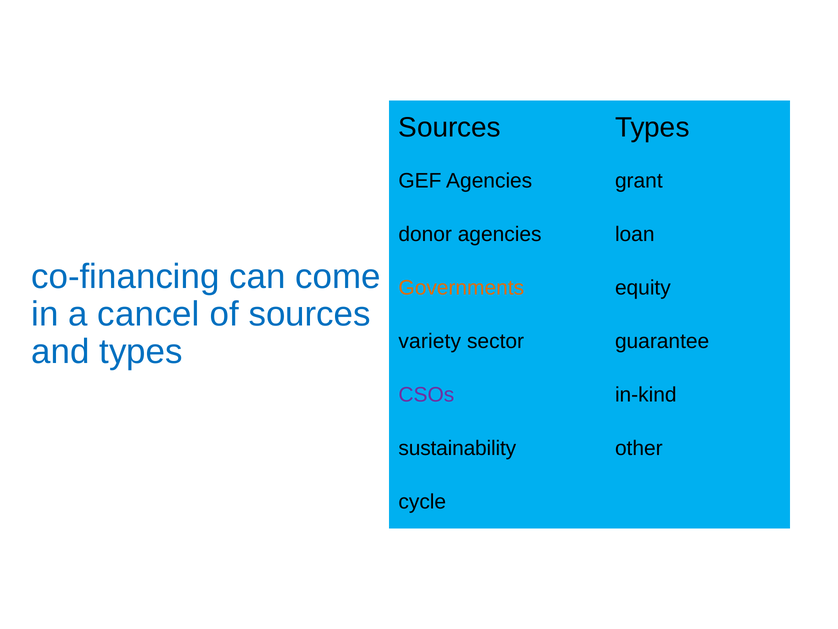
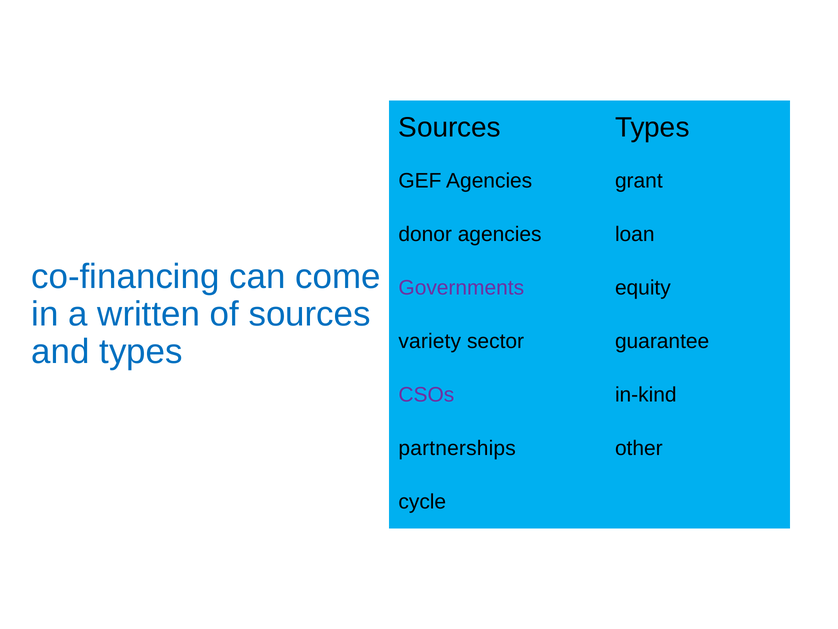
Governments colour: orange -> purple
cancel: cancel -> written
sustainability: sustainability -> partnerships
